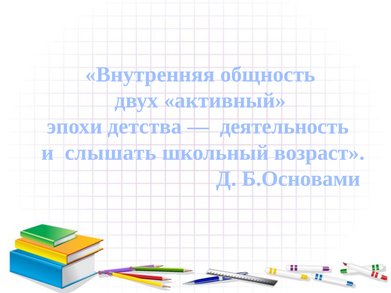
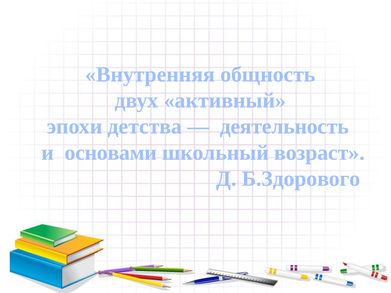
слышать: слышать -> основами
Б.Основами: Б.Основами -> Б.Здорового
